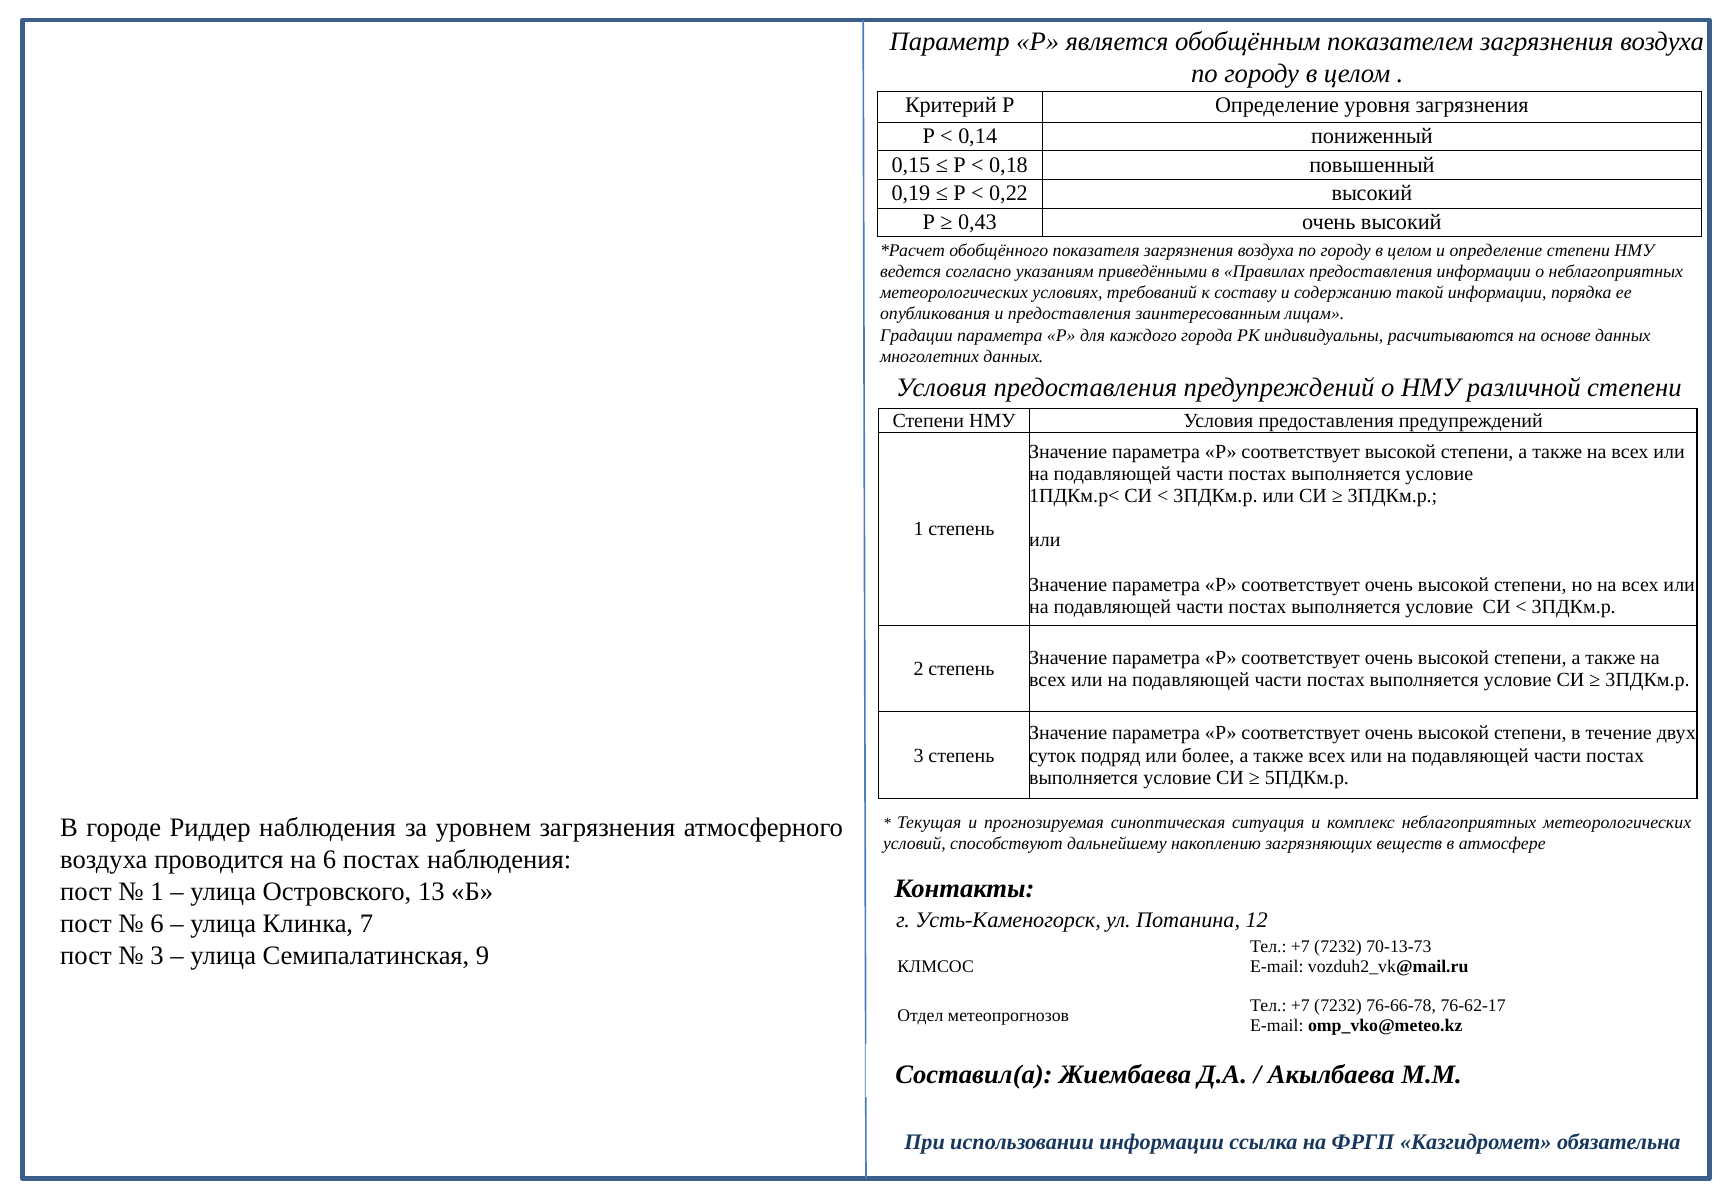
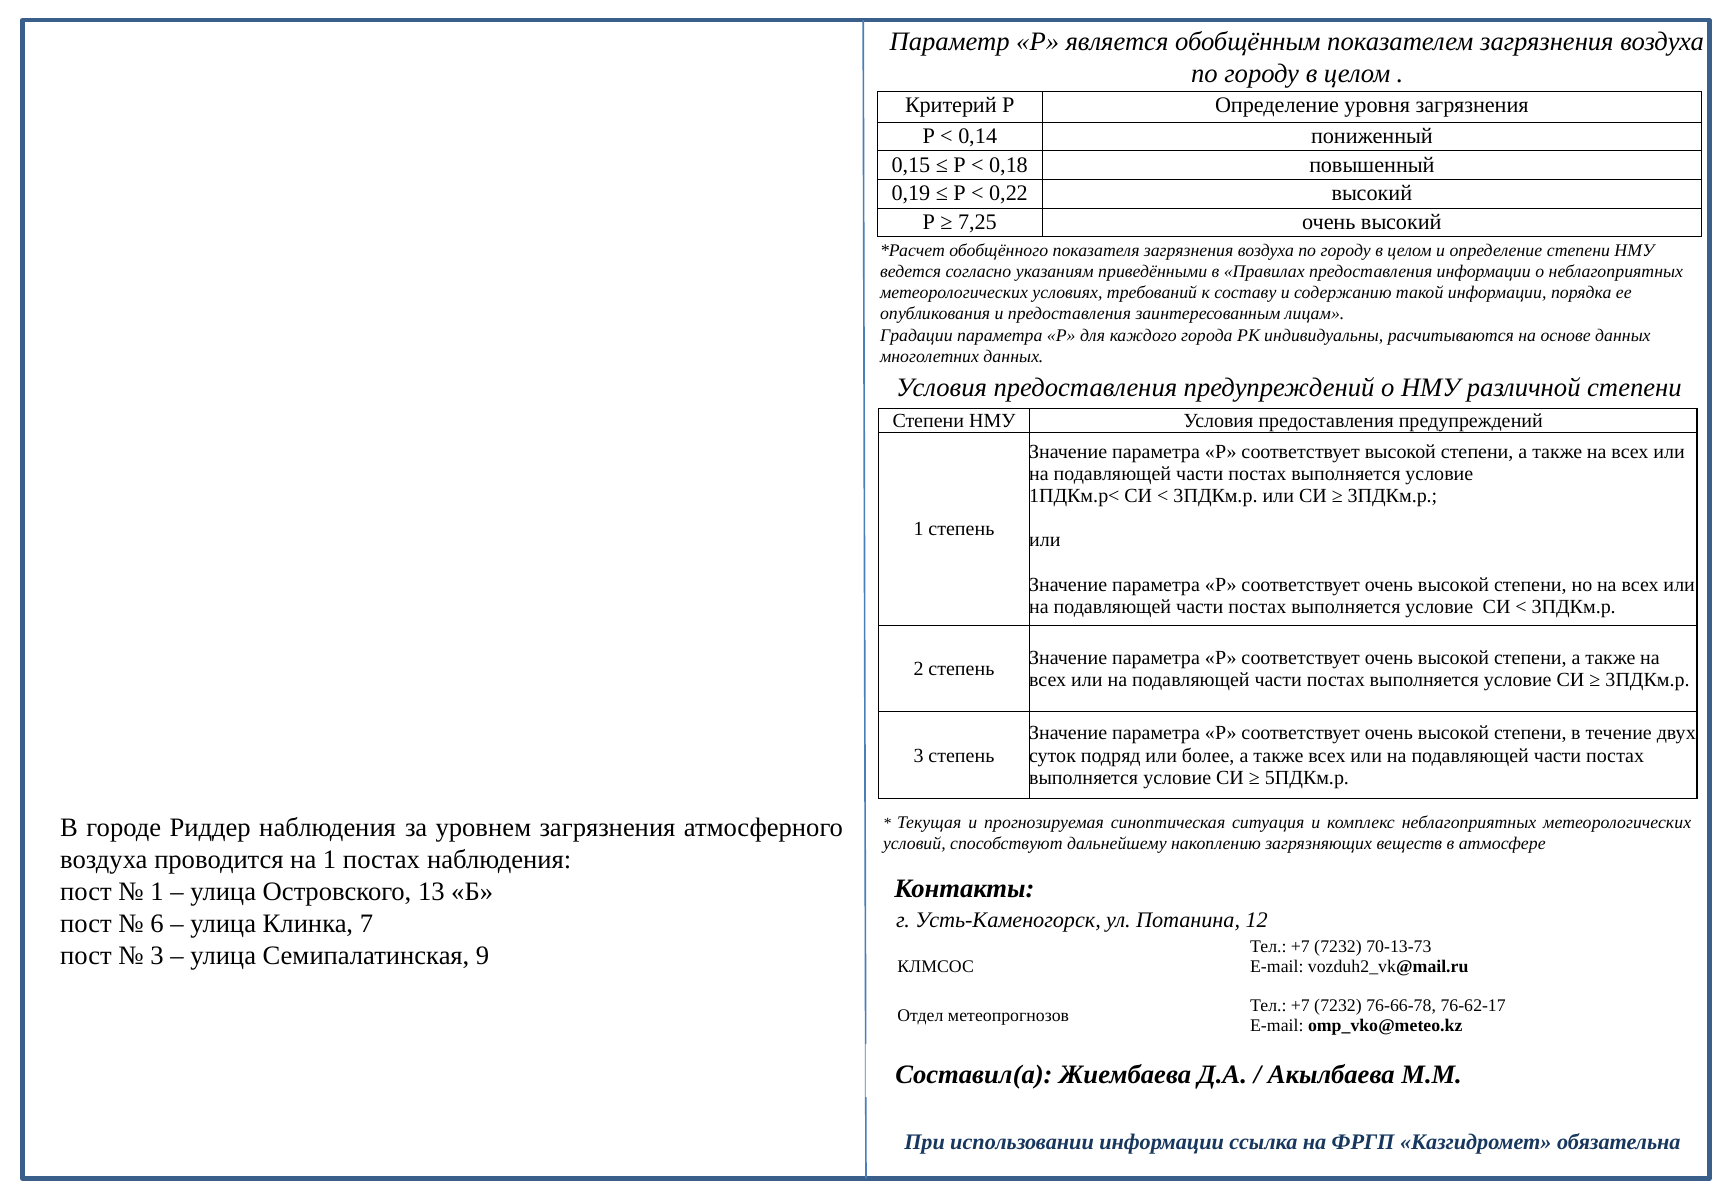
0,43: 0,43 -> 7,25
на 6: 6 -> 1
